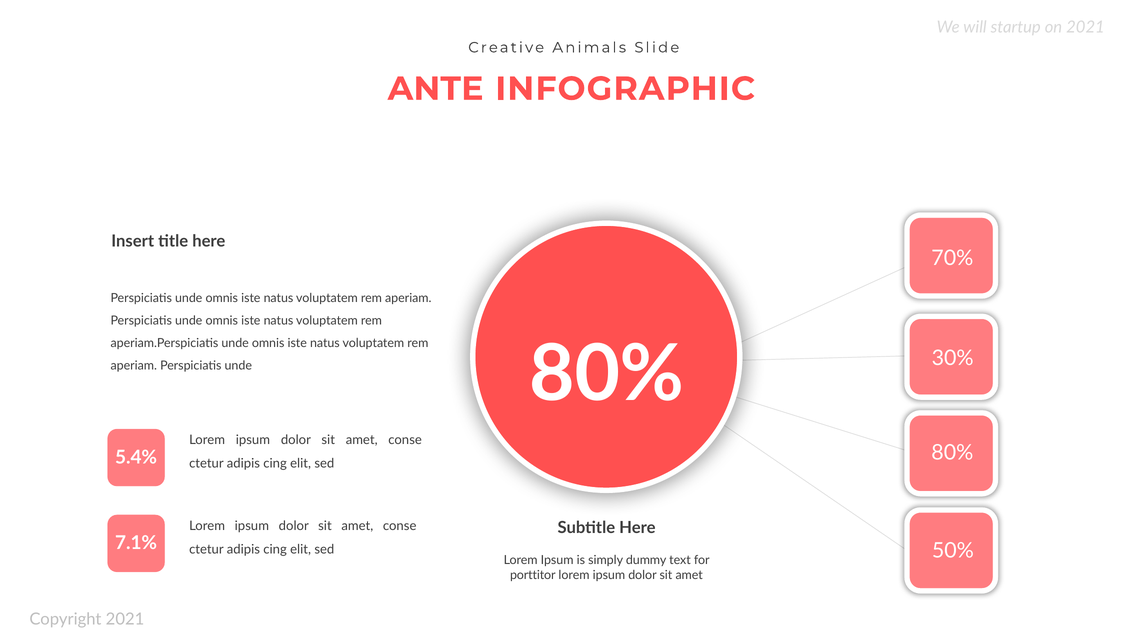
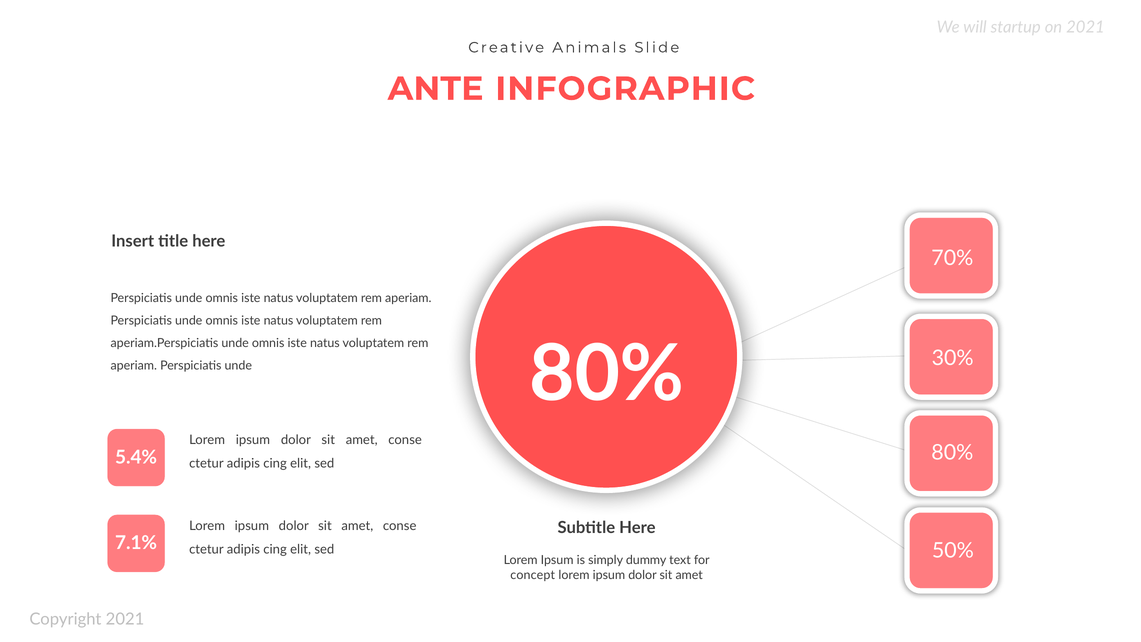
porttitor: porttitor -> concept
